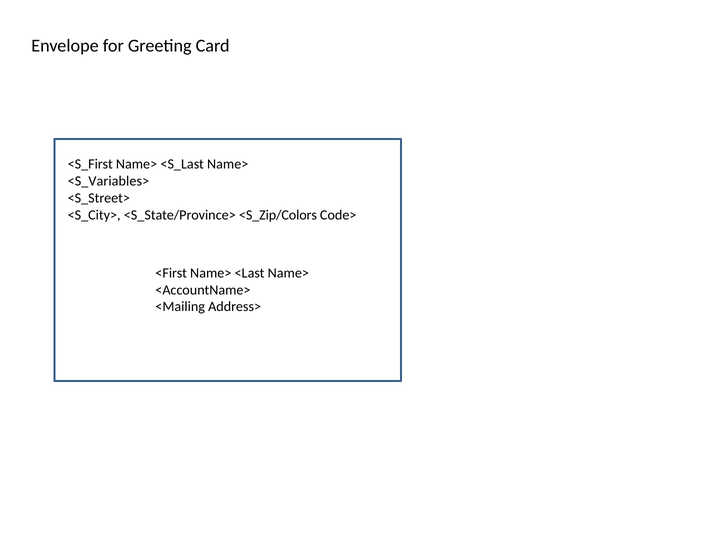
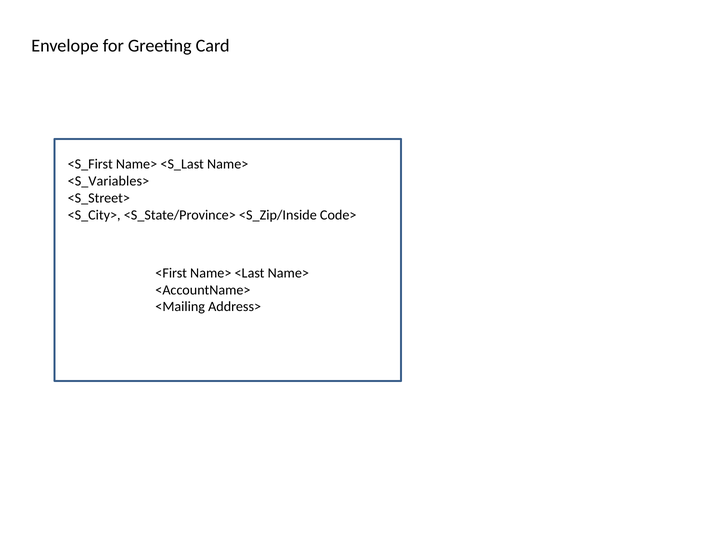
<S_Zip/Colors: <S_Zip/Colors -> <S_Zip/Inside
